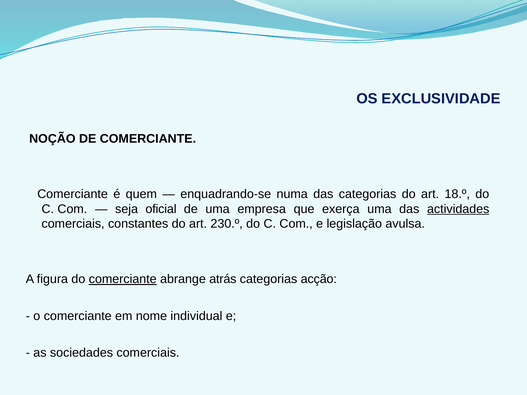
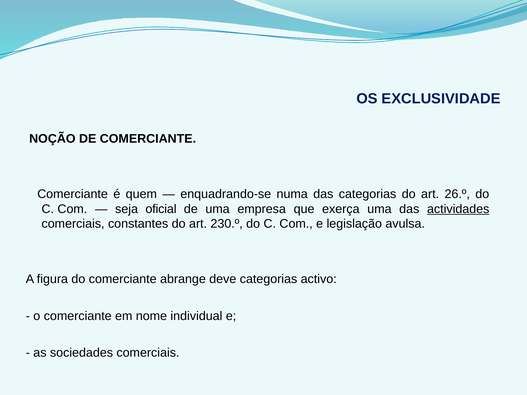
18.º: 18.º -> 26.º
comerciante at (123, 279) underline: present -> none
atrás: atrás -> deve
acção: acção -> activo
